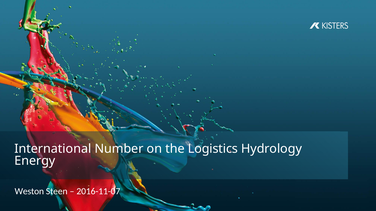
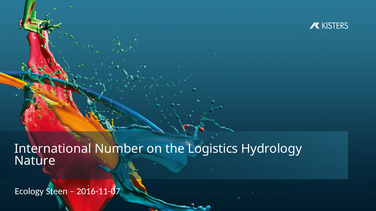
Energy: Energy -> Nature
Weston: Weston -> Ecology
